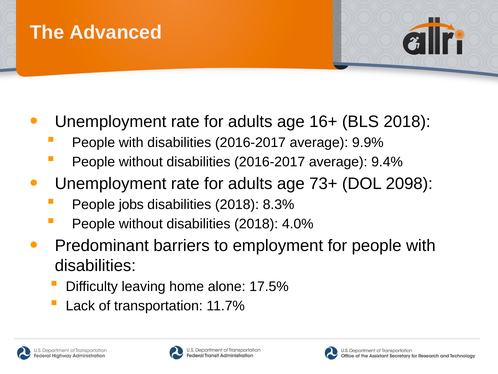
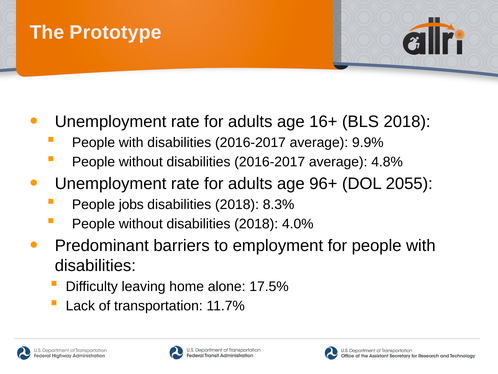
Advanced: Advanced -> Prototype
9.4%: 9.4% -> 4.8%
73+: 73+ -> 96+
2098: 2098 -> 2055
